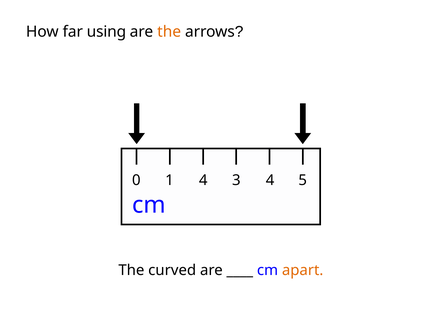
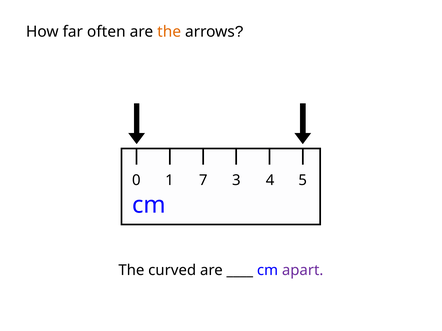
using: using -> often
1 4: 4 -> 7
apart colour: orange -> purple
